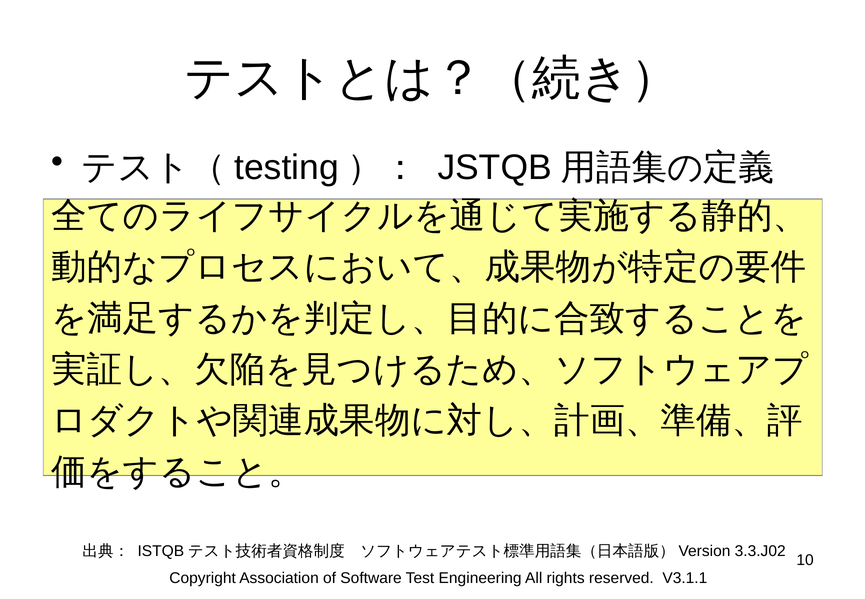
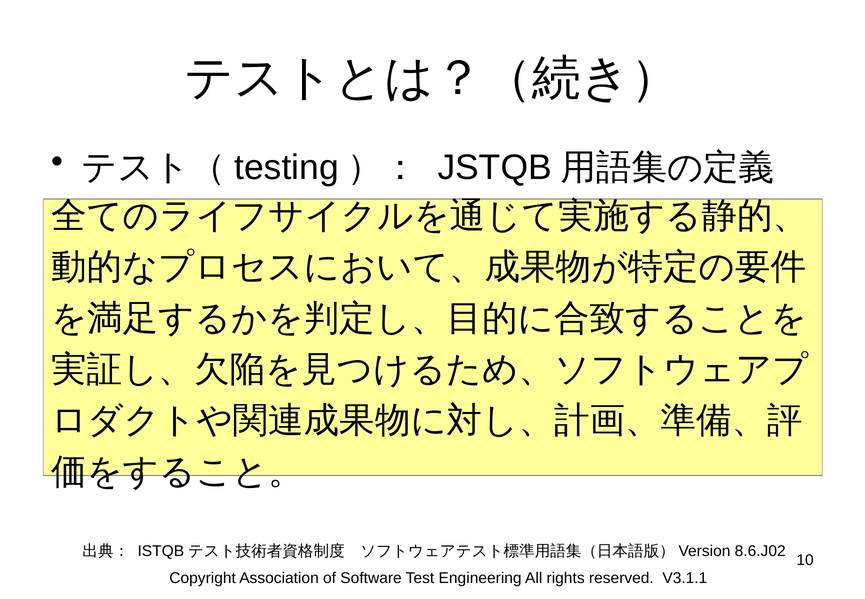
3.3.J02: 3.3.J02 -> 8.6.J02
